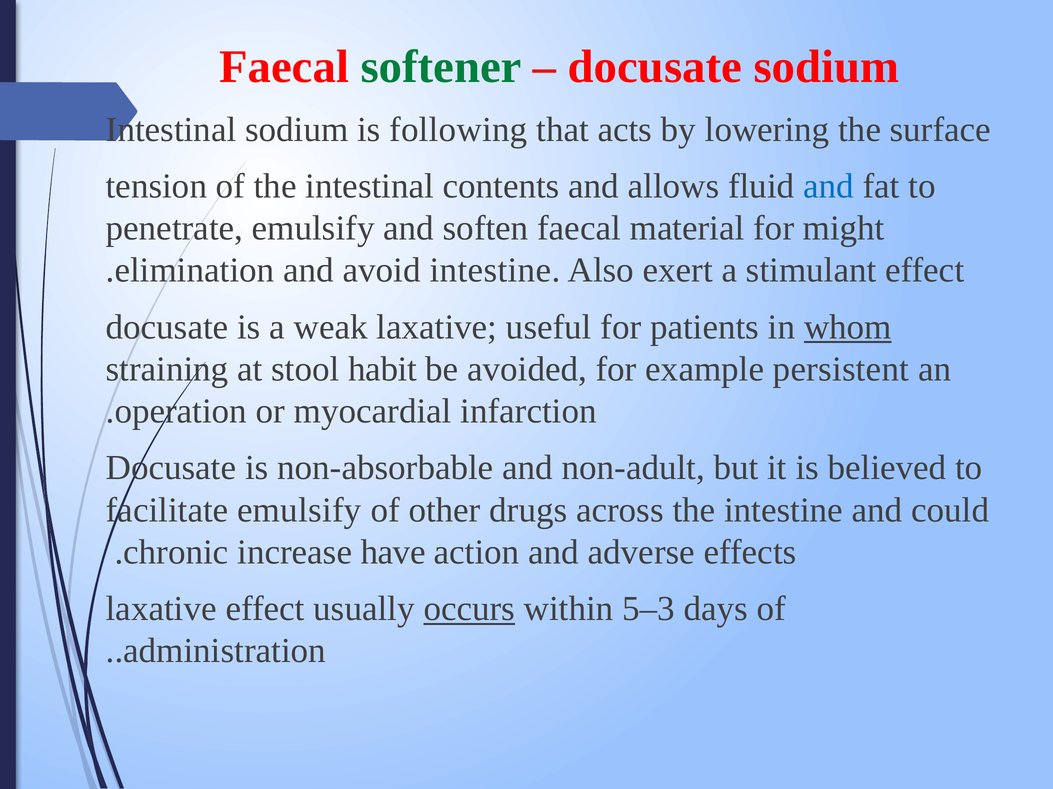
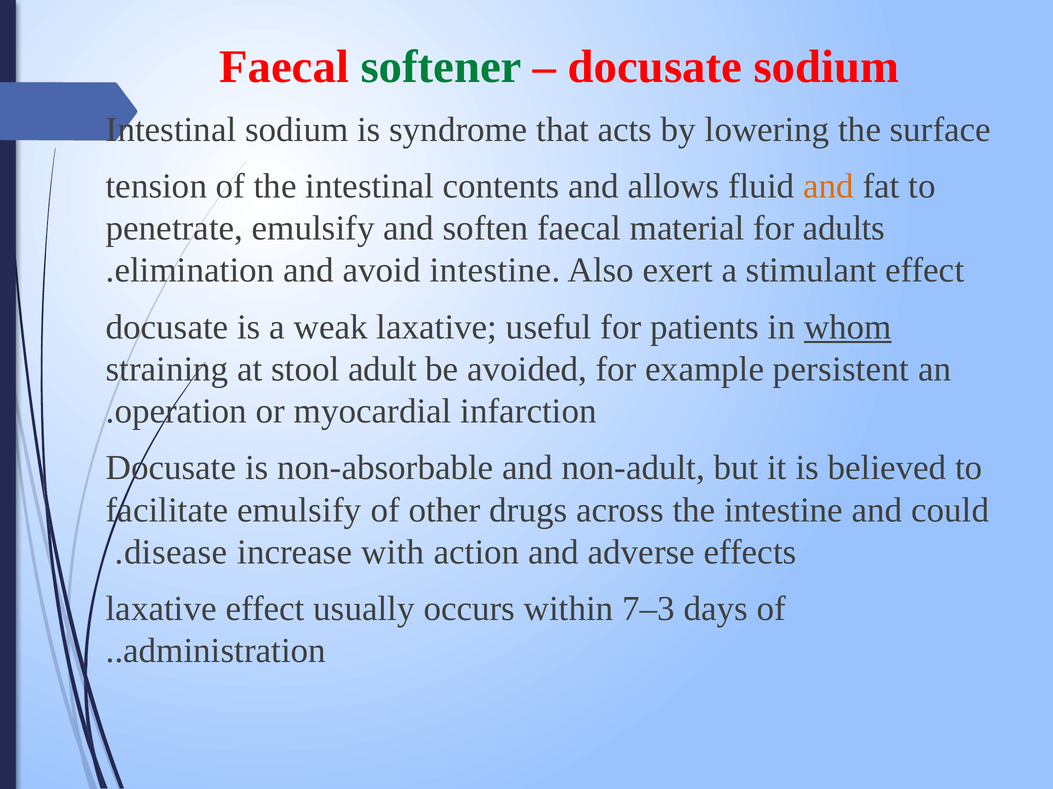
following: following -> syndrome
and at (828, 186) colour: blue -> orange
might: might -> adults
habit: habit -> adult
chronic: chronic -> disease
have: have -> with
occurs underline: present -> none
5–3: 5–3 -> 7–3
